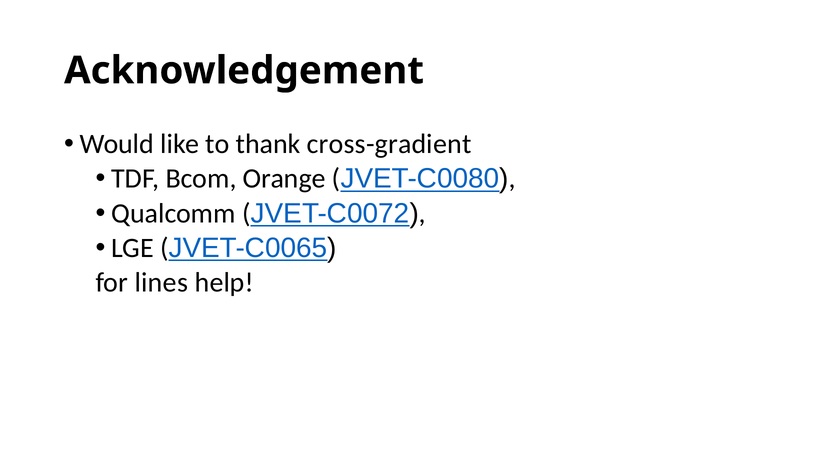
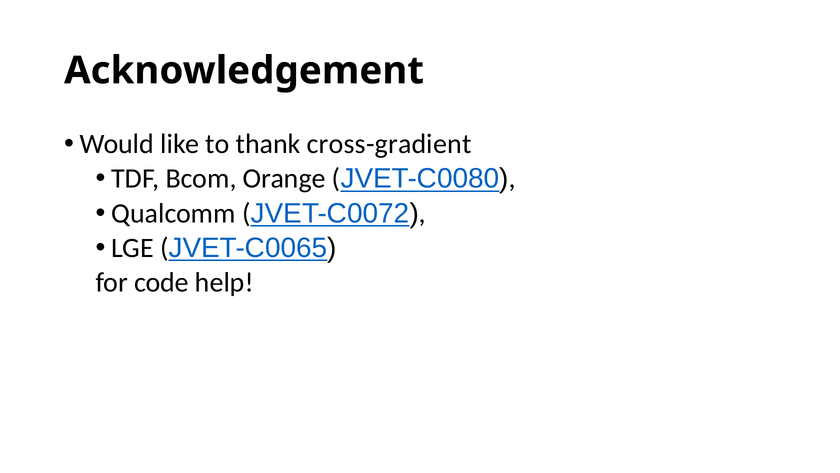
lines: lines -> code
